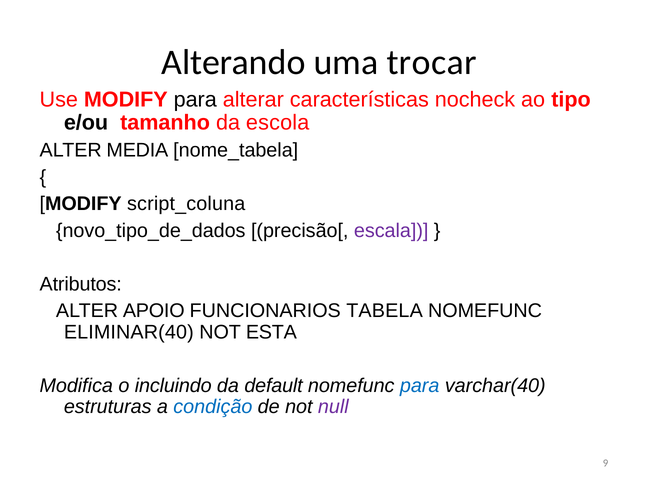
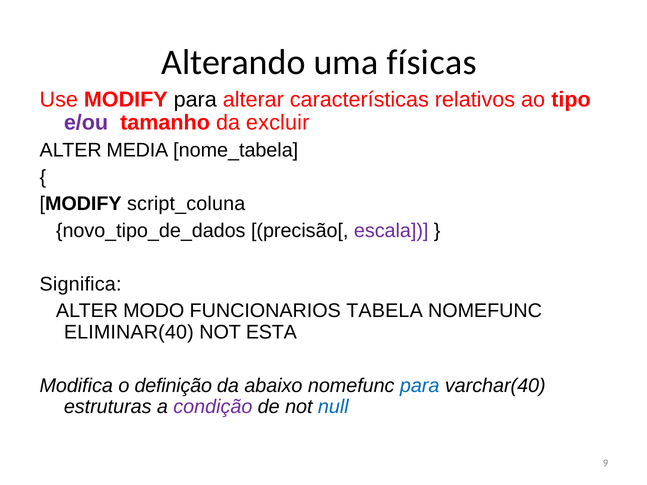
trocar: trocar -> físicas
nocheck: nocheck -> relativos
e/ou colour: black -> purple
escola: escola -> excluir
Atributos: Atributos -> Significa
APOIO: APOIO -> MODO
incluindo: incluindo -> definição
default: default -> abaixo
condição colour: blue -> purple
null colour: purple -> blue
